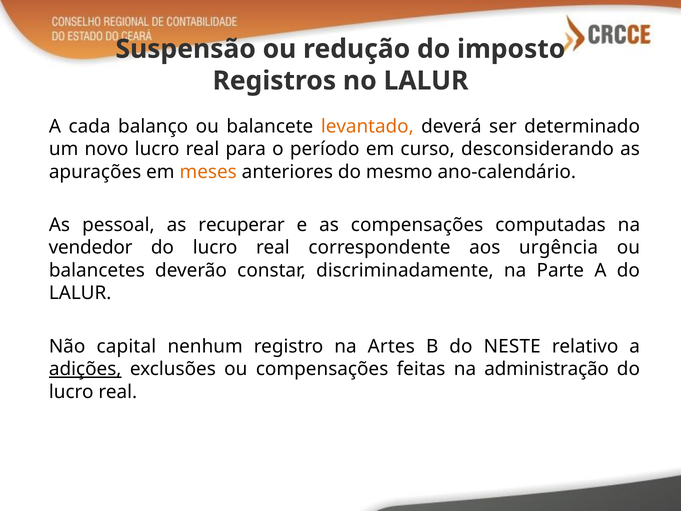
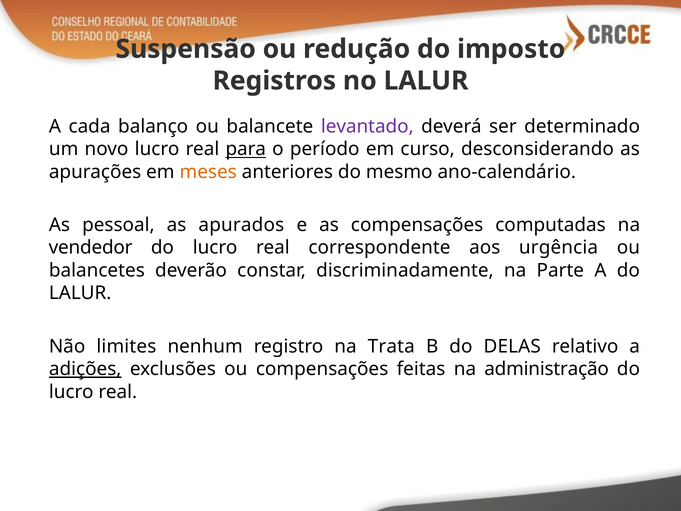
levantado colour: orange -> purple
para underline: none -> present
recuperar: recuperar -> apurados
capital: capital -> limites
Artes: Artes -> Trata
NESTE: NESTE -> DELAS
